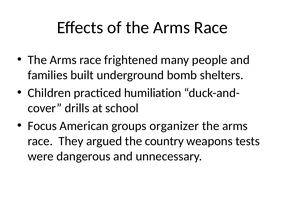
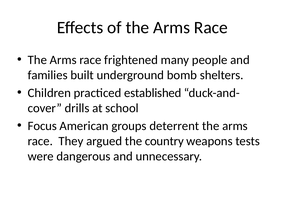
humiliation: humiliation -> established
organizer: organizer -> deterrent
